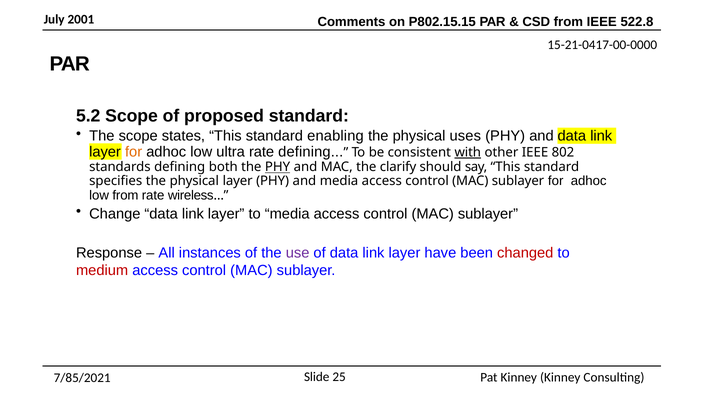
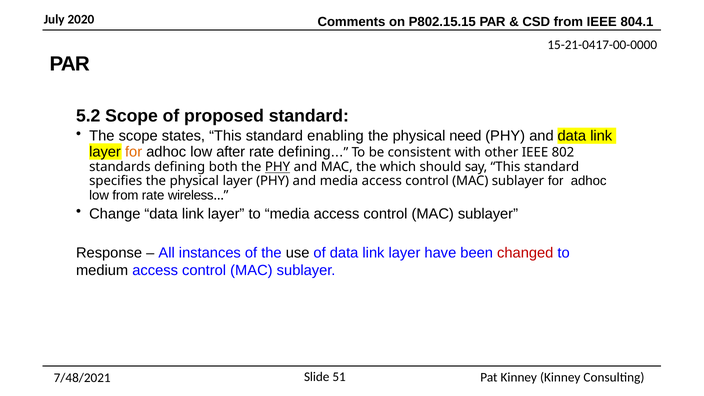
2001: 2001 -> 2020
522.8: 522.8 -> 804.1
uses: uses -> need
ultra: ultra -> after
with underline: present -> none
clarify: clarify -> which
use colour: purple -> black
medium colour: red -> black
25: 25 -> 51
7/85/2021: 7/85/2021 -> 7/48/2021
